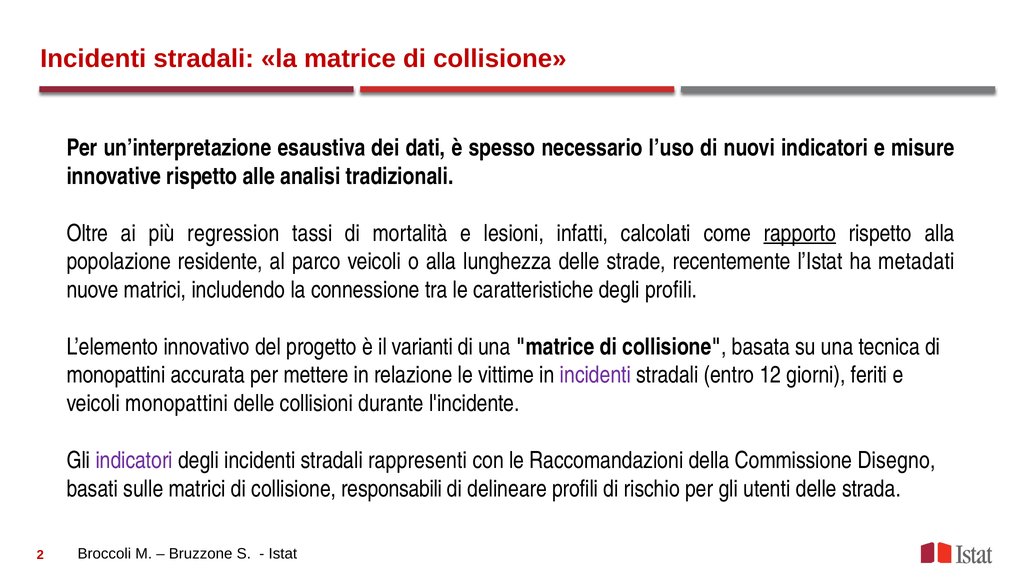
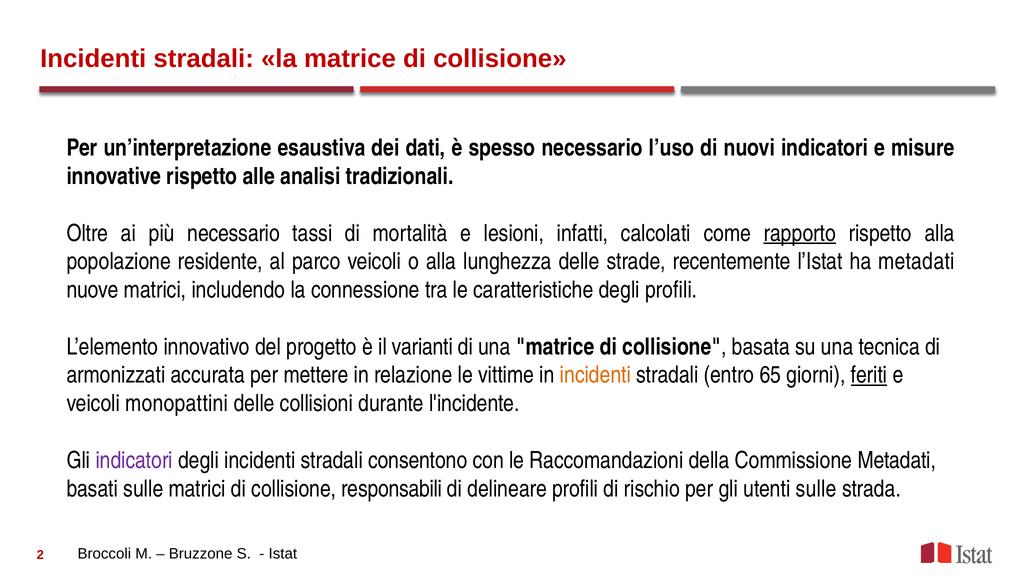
più regression: regression -> necessario
monopattini at (116, 375): monopattini -> armonizzati
incidenti at (595, 375) colour: purple -> orange
12: 12 -> 65
feriti underline: none -> present
rappresenti: rappresenti -> consentono
Commissione Disegno: Disegno -> Metadati
utenti delle: delle -> sulle
